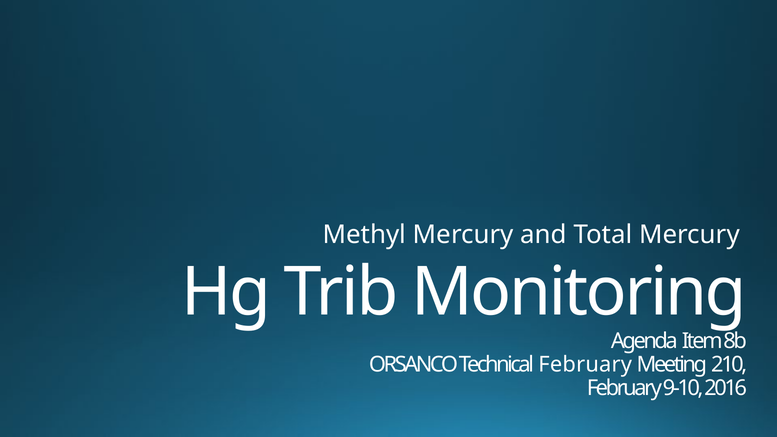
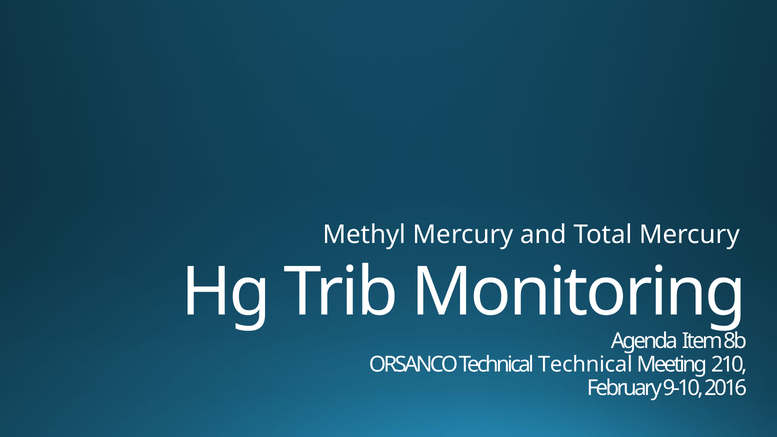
Technical February: February -> Technical
